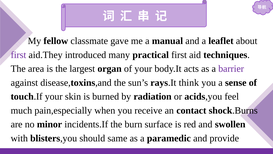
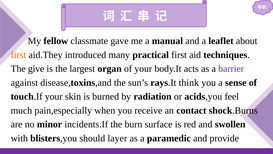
first at (18, 55) colour: purple -> orange
area: area -> give
same: same -> layer
